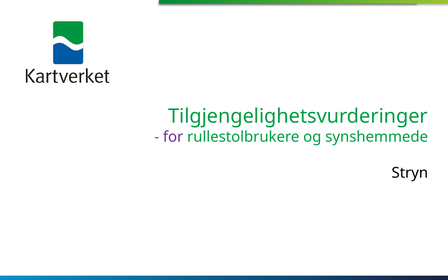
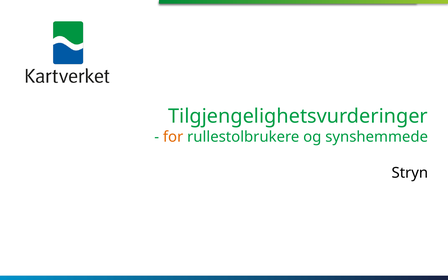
for colour: purple -> orange
